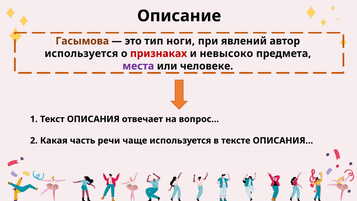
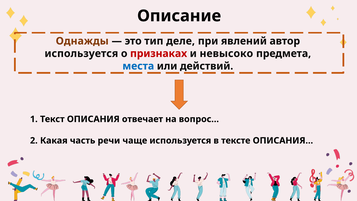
Гасымова: Гасымова -> Однажды
ноги: ноги -> деле
места colour: purple -> blue
человеке: человеке -> действий
